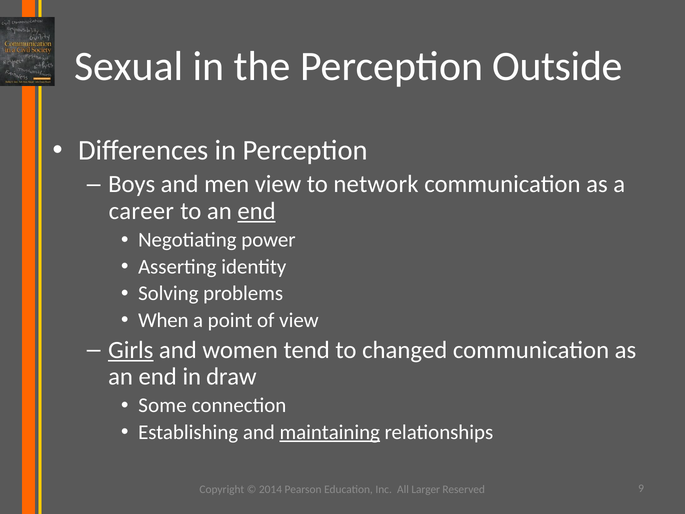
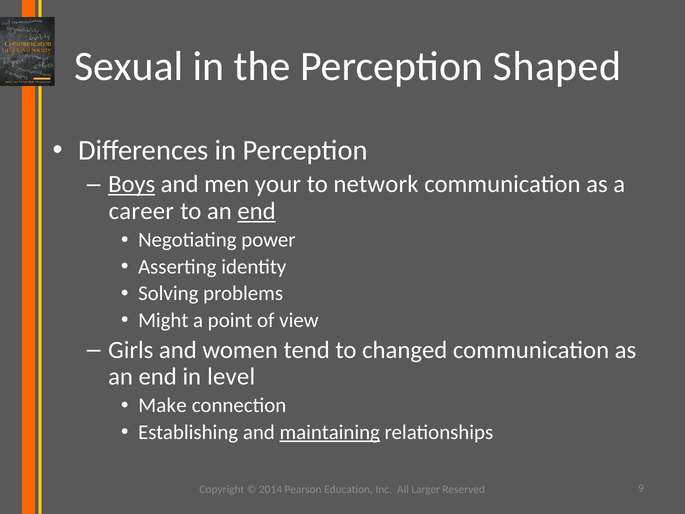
Outside: Outside -> Shaped
Boys underline: none -> present
men view: view -> your
When: When -> Might
Girls underline: present -> none
draw: draw -> level
Some: Some -> Make
